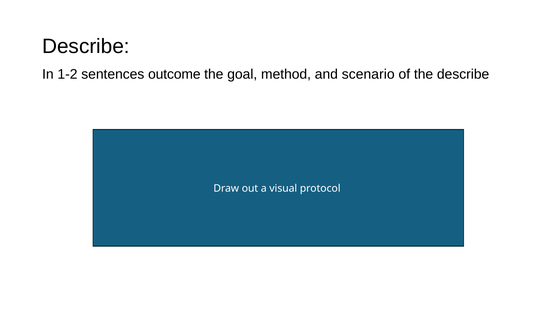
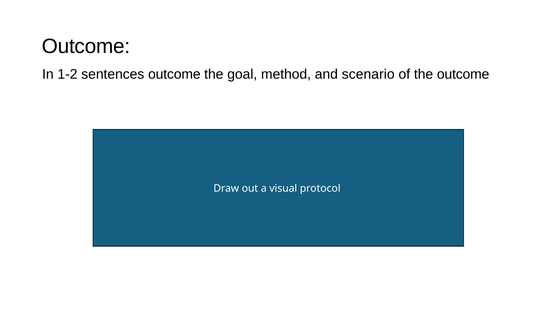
Describe at (86, 46): Describe -> Outcome
the describe: describe -> outcome
